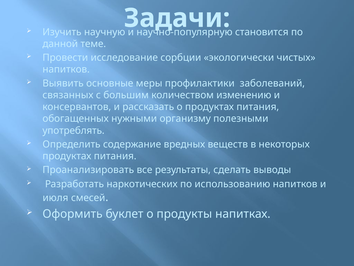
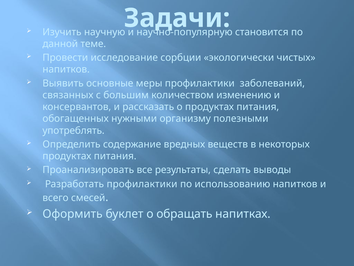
Разработать наркотических: наркотических -> профилактики
июля: июля -> всего
продукты: продукты -> обращать
